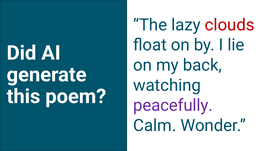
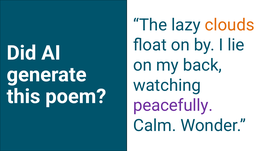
clouds colour: red -> orange
